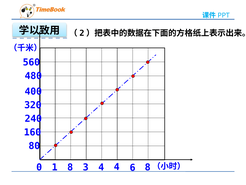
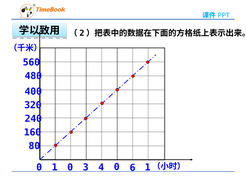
1 8: 8 -> 0
4 4: 4 -> 0
6 8: 8 -> 1
